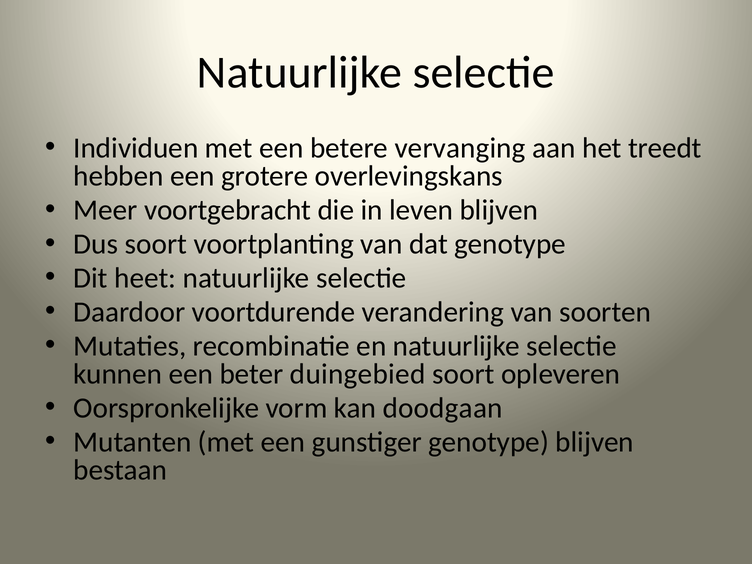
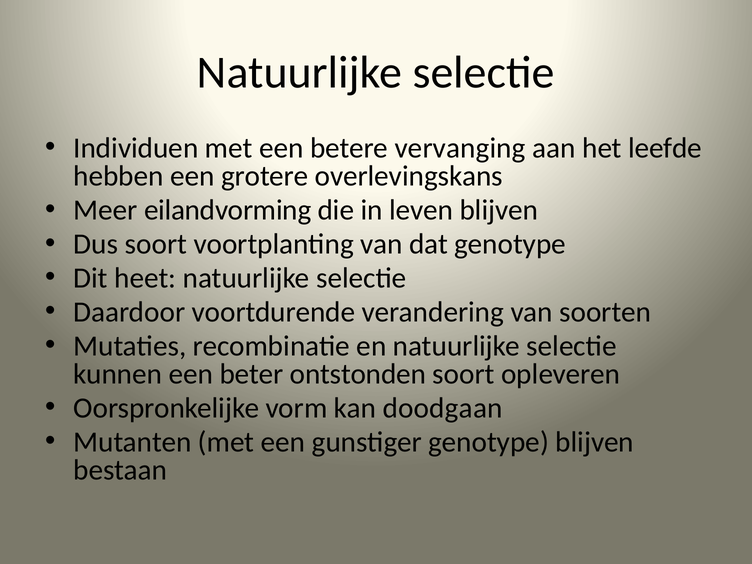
treedt: treedt -> leefde
voortgebracht: voortgebracht -> eilandvorming
duingebied: duingebied -> ontstonden
